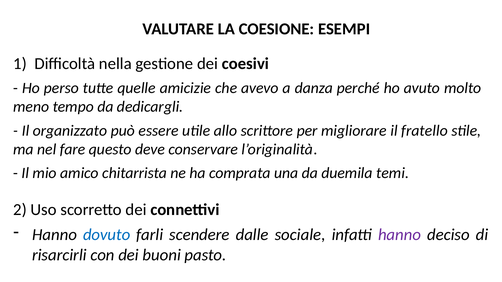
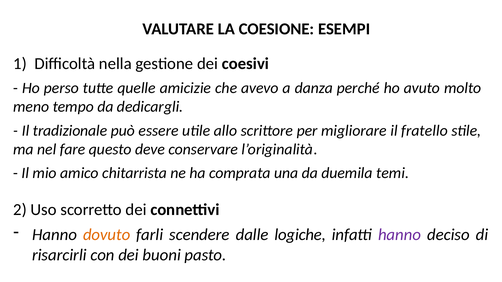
organizzato: organizzato -> tradizionale
dovuto colour: blue -> orange
sociale: sociale -> logiche
